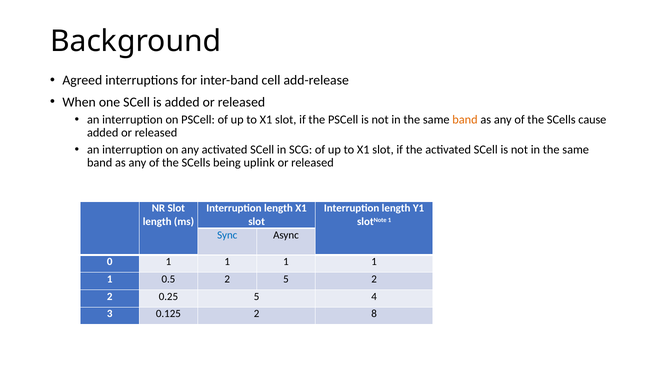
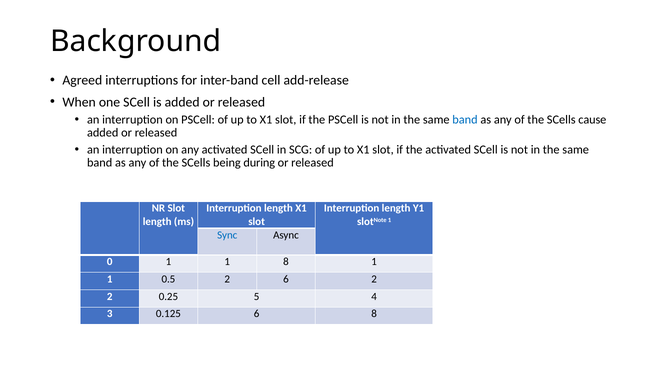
band at (465, 120) colour: orange -> blue
uplink: uplink -> during
0 1 1 1: 1 -> 8
2 5: 5 -> 6
0.125 2: 2 -> 6
